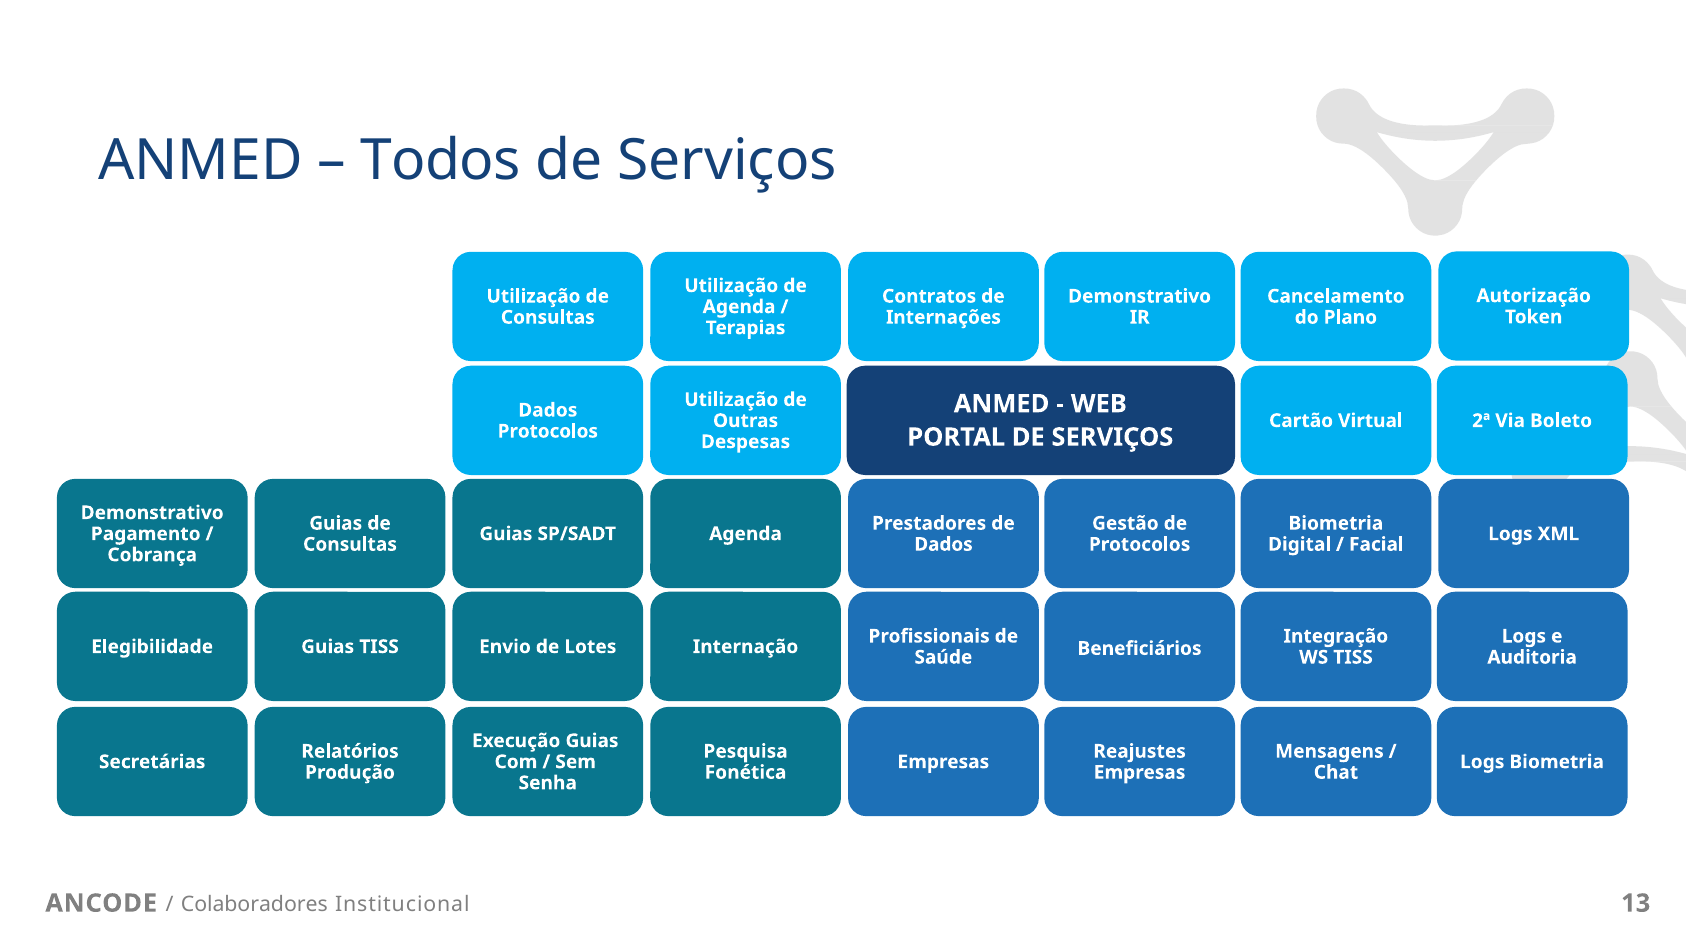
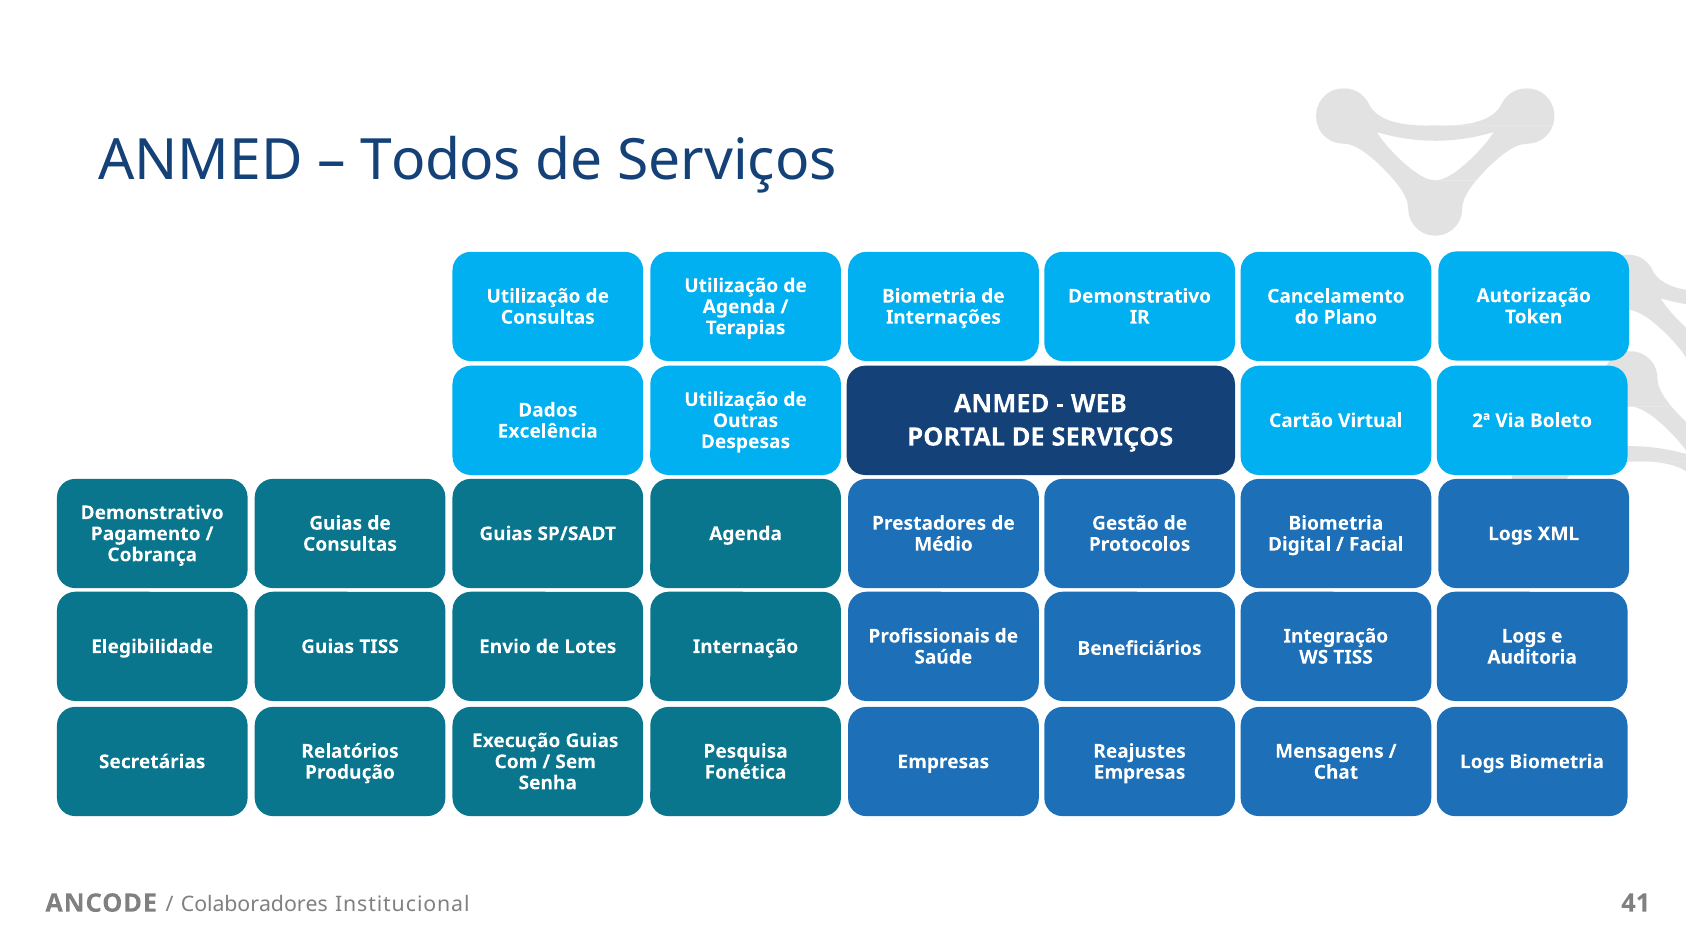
Contratos at (929, 296): Contratos -> Biometria
Protocolos at (548, 431): Protocolos -> Excelência
Dados at (943, 545): Dados -> Médio
13: 13 -> 41
